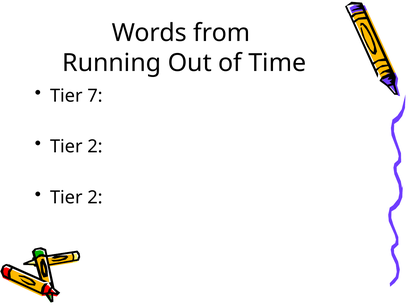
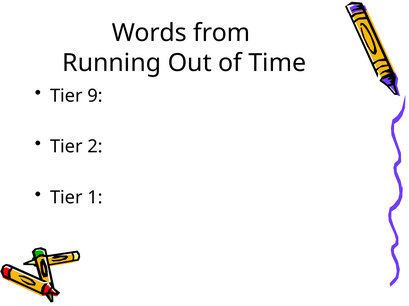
7: 7 -> 9
2 at (95, 198): 2 -> 1
